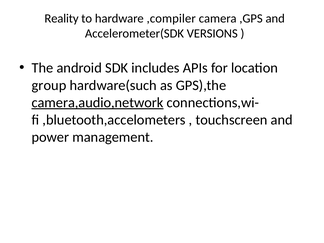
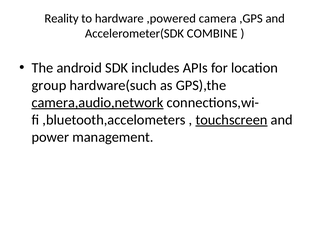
,compiler: ,compiler -> ,powered
VERSIONS: VERSIONS -> COMBINE
touchscreen underline: none -> present
